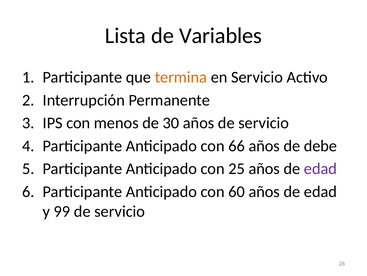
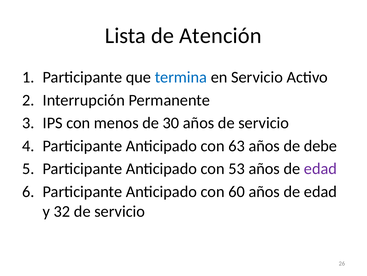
Variables: Variables -> Atención
termina colour: orange -> blue
66: 66 -> 63
25: 25 -> 53
99: 99 -> 32
